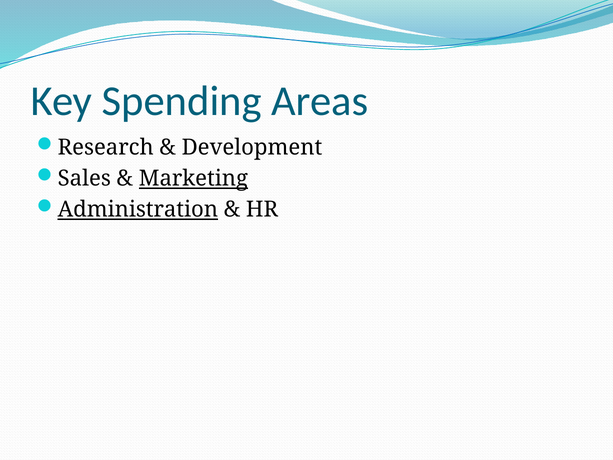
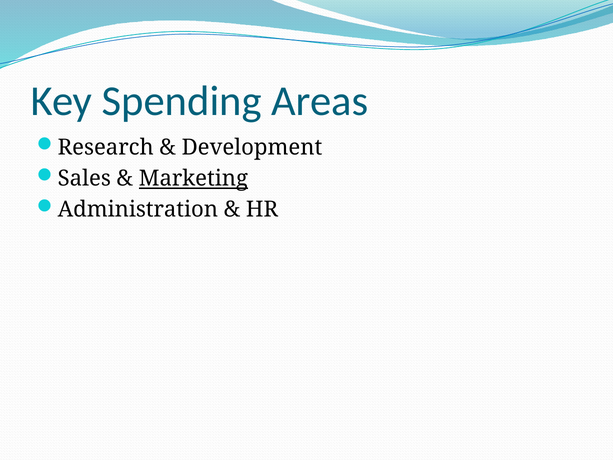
Administration underline: present -> none
